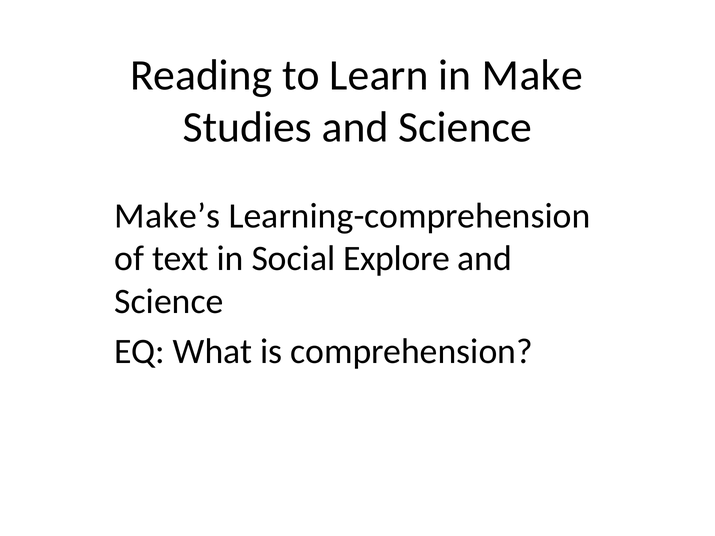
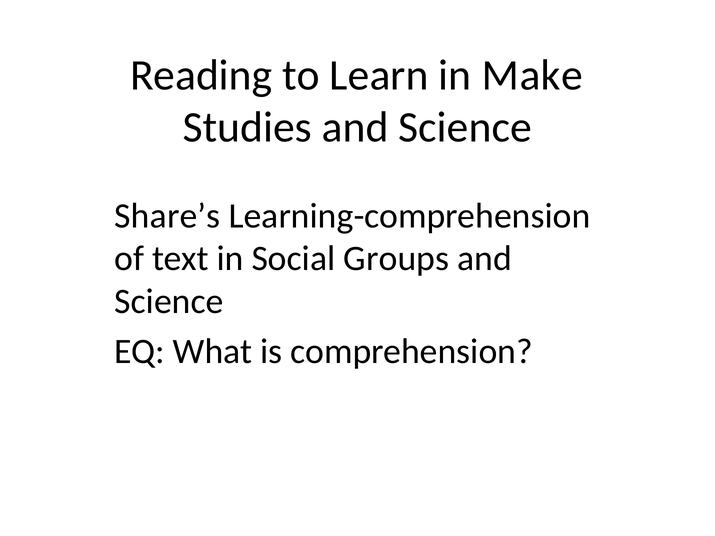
Make’s: Make’s -> Share’s
Explore: Explore -> Groups
